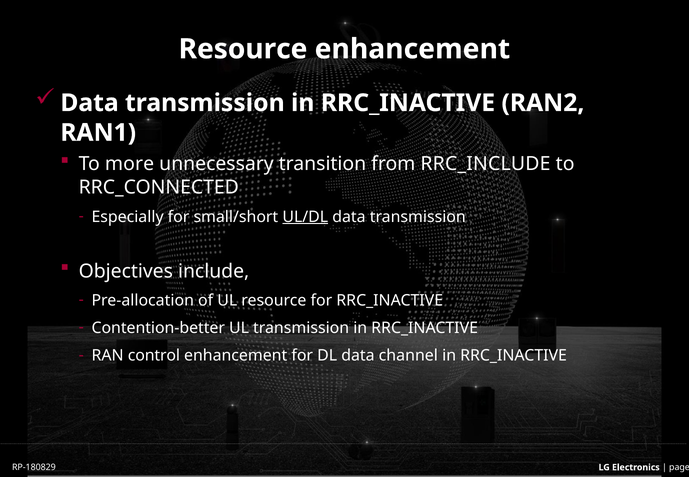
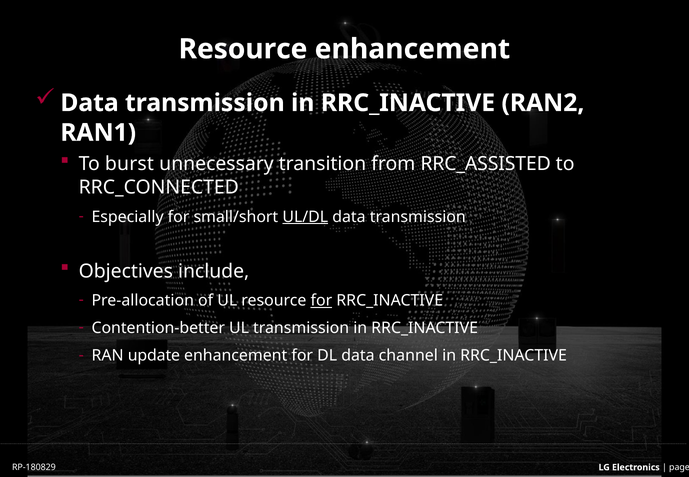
more: more -> burst
RRC_INCLUDE: RRC_INCLUDE -> RRC_ASSISTED
for at (321, 301) underline: none -> present
control: control -> update
